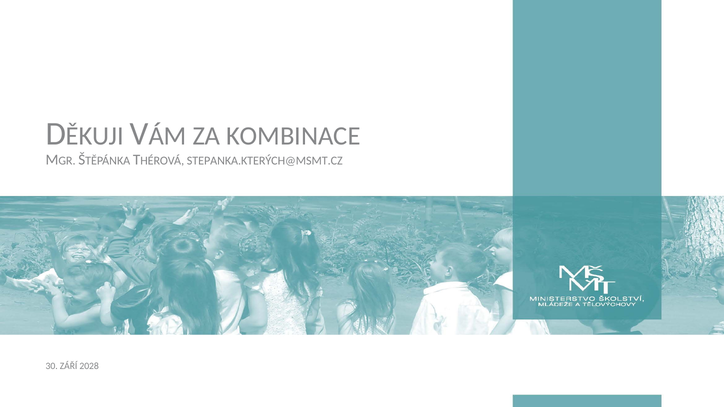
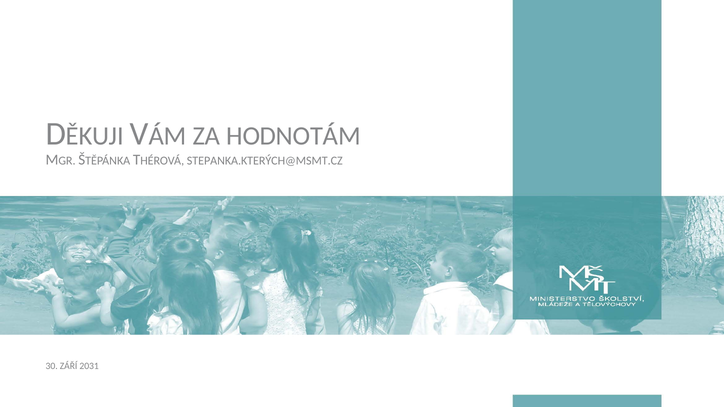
KOMBINACE: KOMBINACE -> HODNOTÁM
2028: 2028 -> 2031
